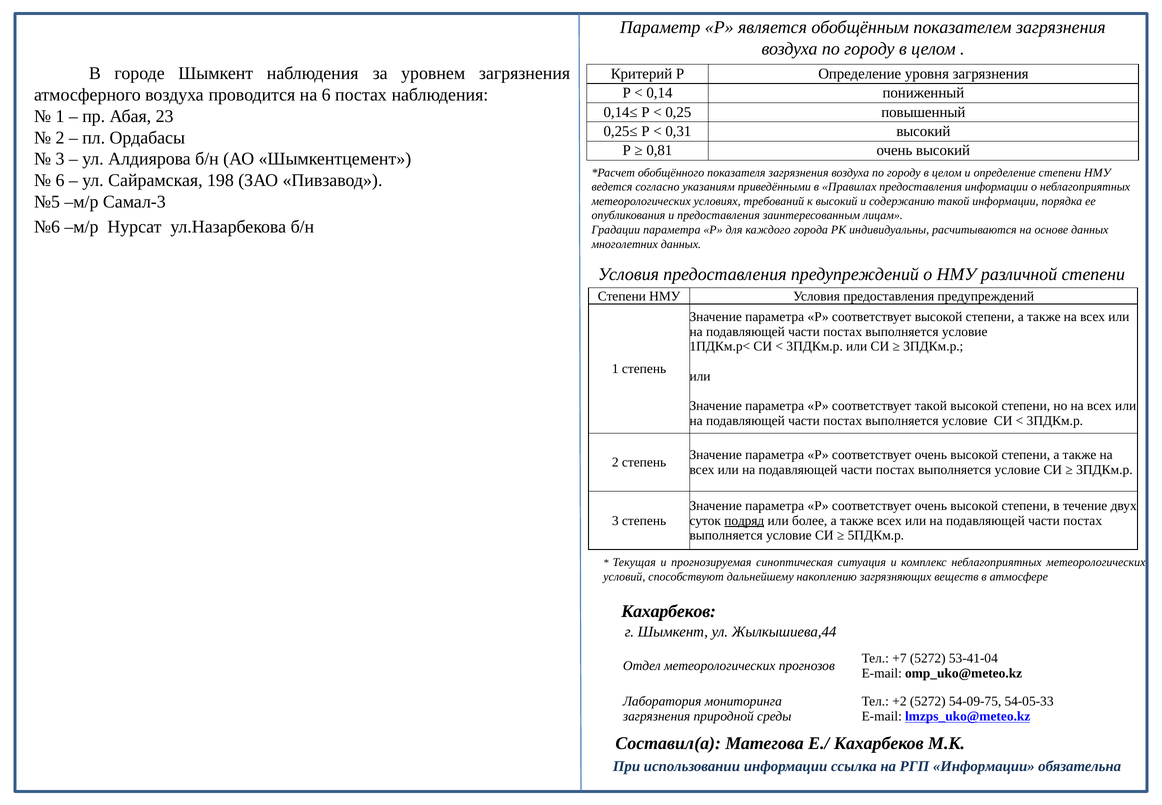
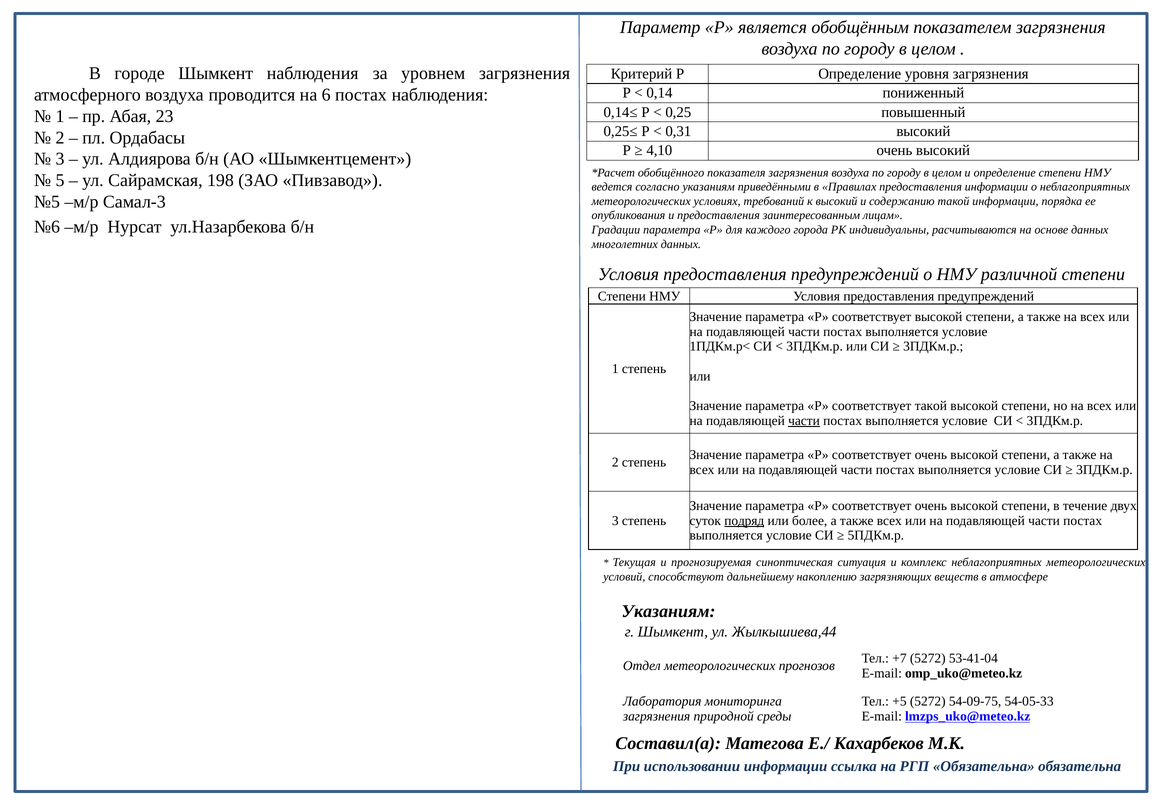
0,81: 0,81 -> 4,10
6 at (60, 180): 6 -> 5
части at (804, 421) underline: none -> present
Кахарбеков at (669, 611): Кахарбеков -> Указаниям
+2: +2 -> +5
РГП Информации: Информации -> Обязательна
